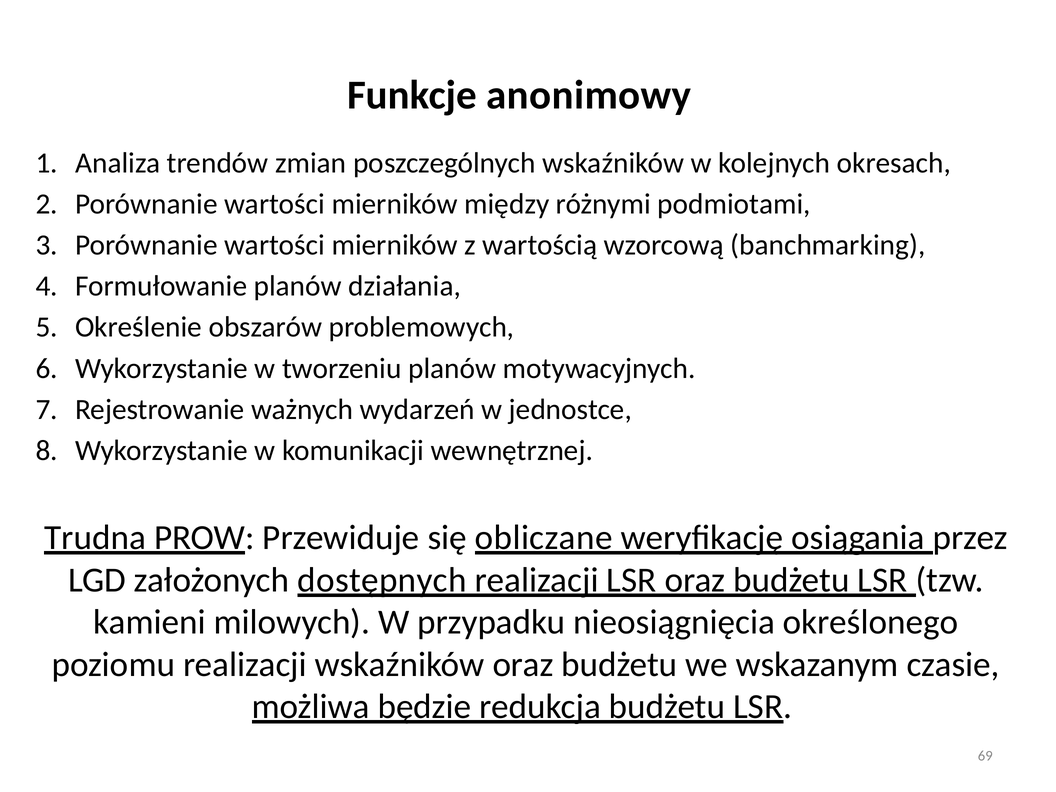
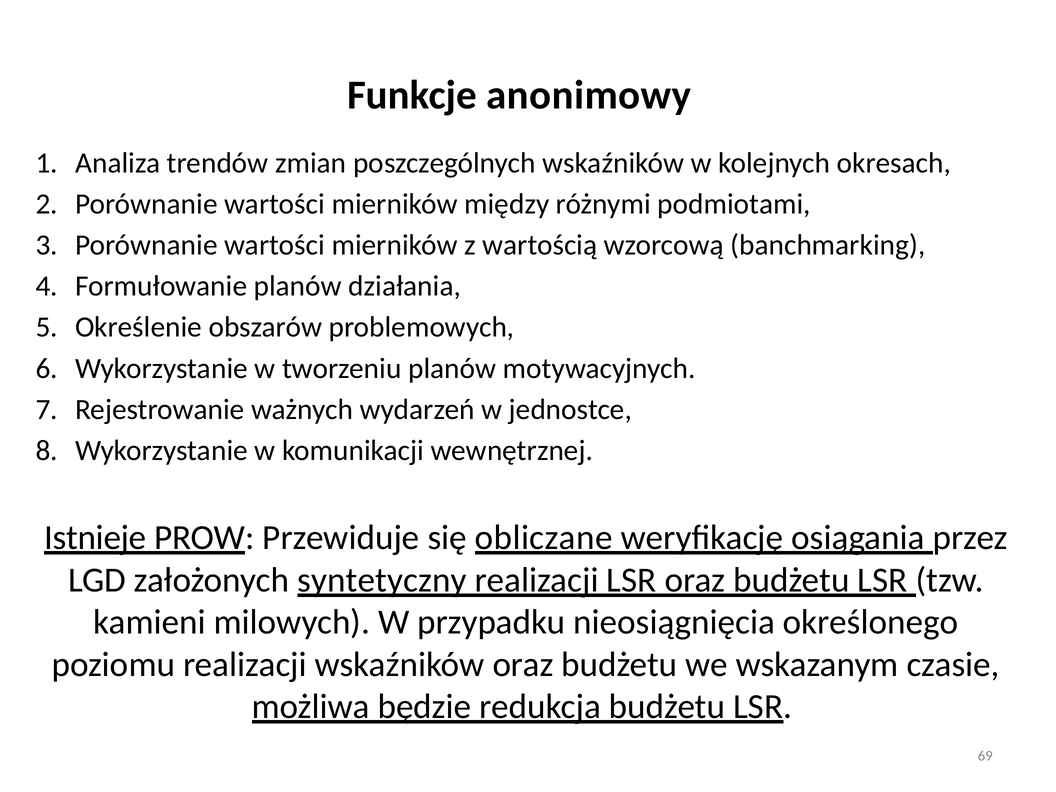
Trudna: Trudna -> Istnieje
dostępnych: dostępnych -> syntetyczny
